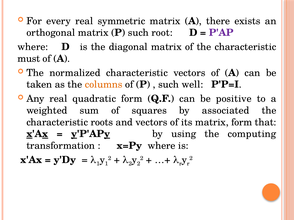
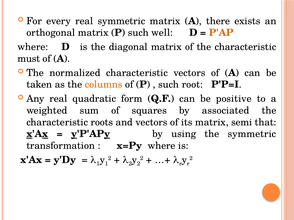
root: root -> well
P'AP colour: purple -> orange
well: well -> root
matrix form: form -> semi
the computing: computing -> symmetric
